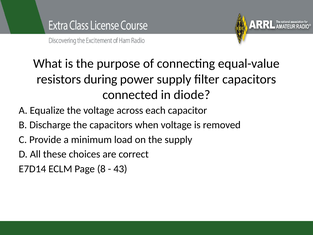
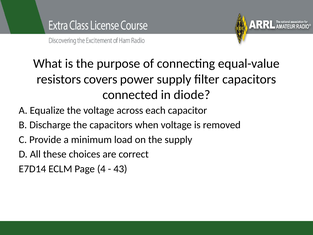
during: during -> covers
8: 8 -> 4
